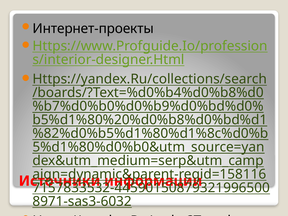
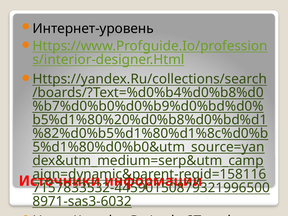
Интернет-проекты: Интернет-проекты -> Интернет-уровень
